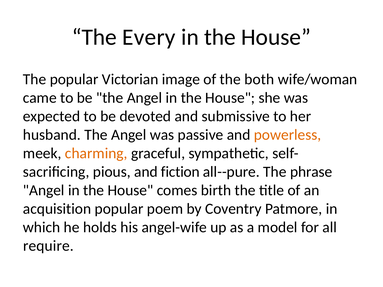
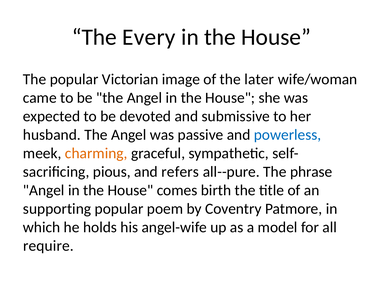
both: both -> later
powerless colour: orange -> blue
fiction: fiction -> refers
acquisition: acquisition -> supporting
